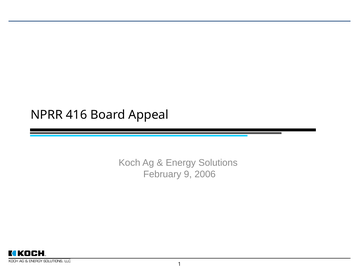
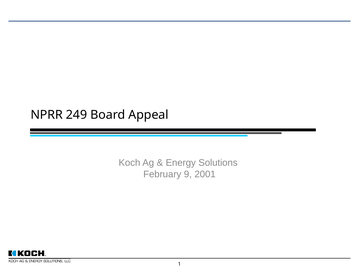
416: 416 -> 249
2006: 2006 -> 2001
